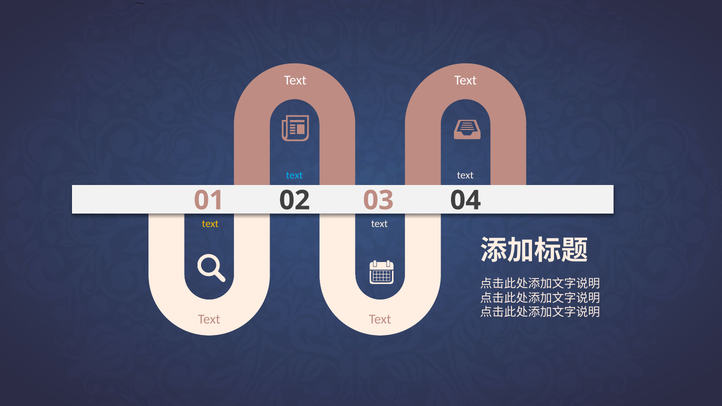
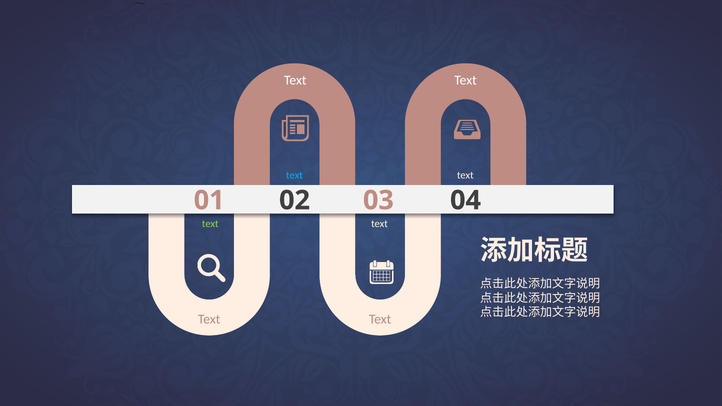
text at (210, 224) colour: yellow -> light green
